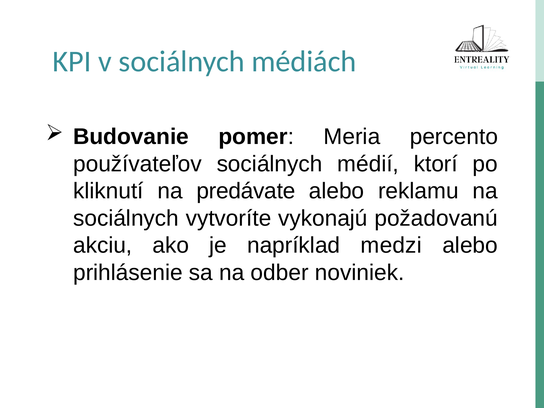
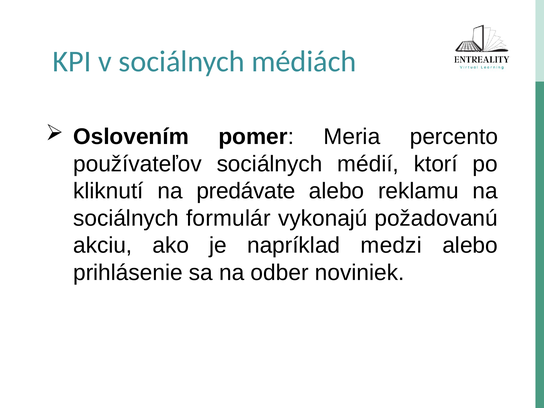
Budovanie: Budovanie -> Oslovením
vytvoríte: vytvoríte -> formulár
